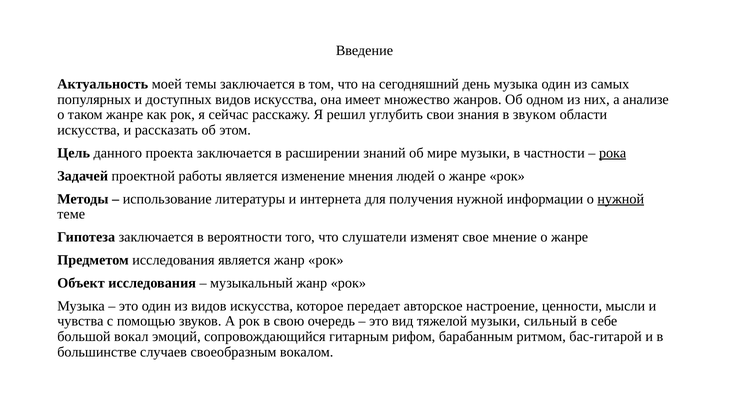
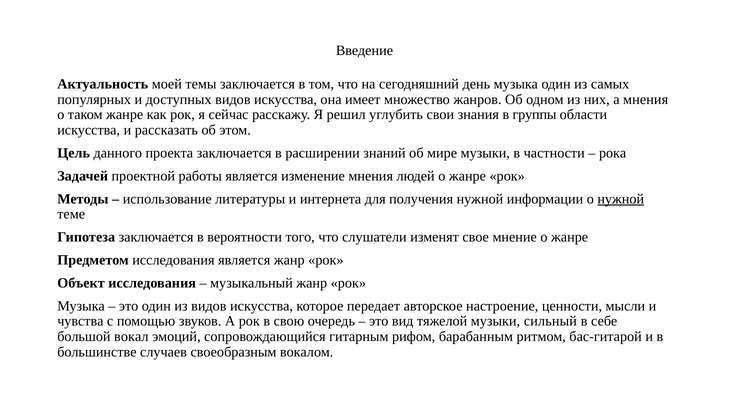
а анализе: анализе -> мнения
звуком: звуком -> группы
рока underline: present -> none
